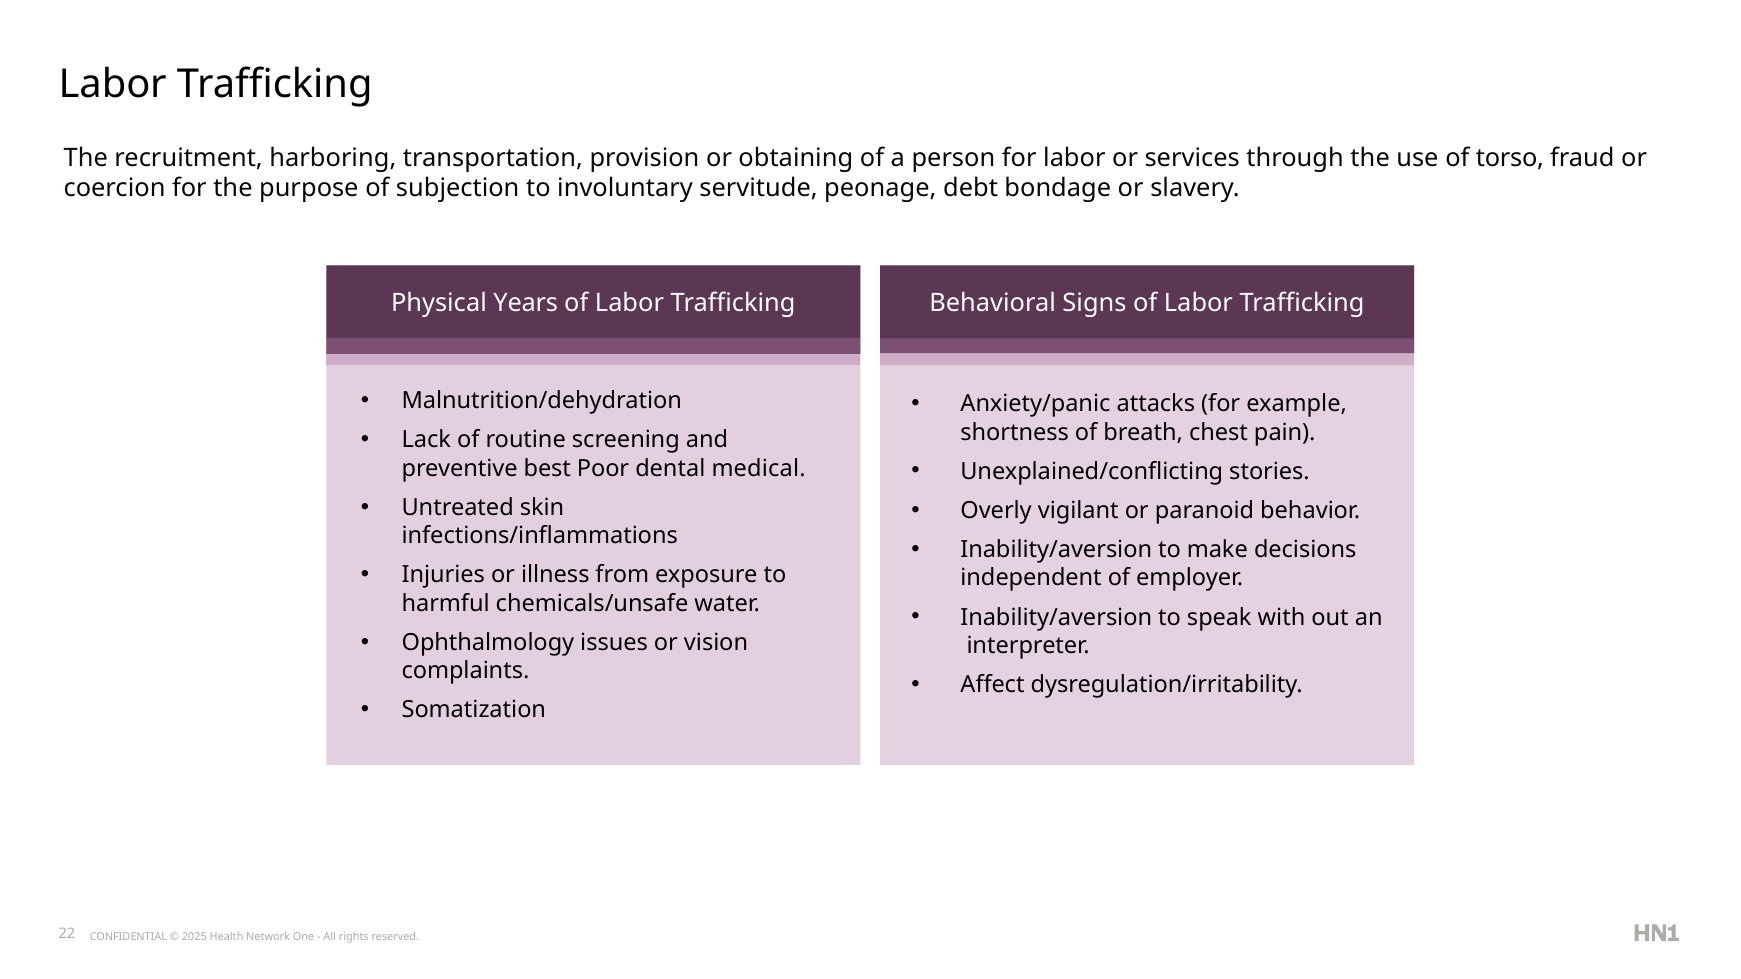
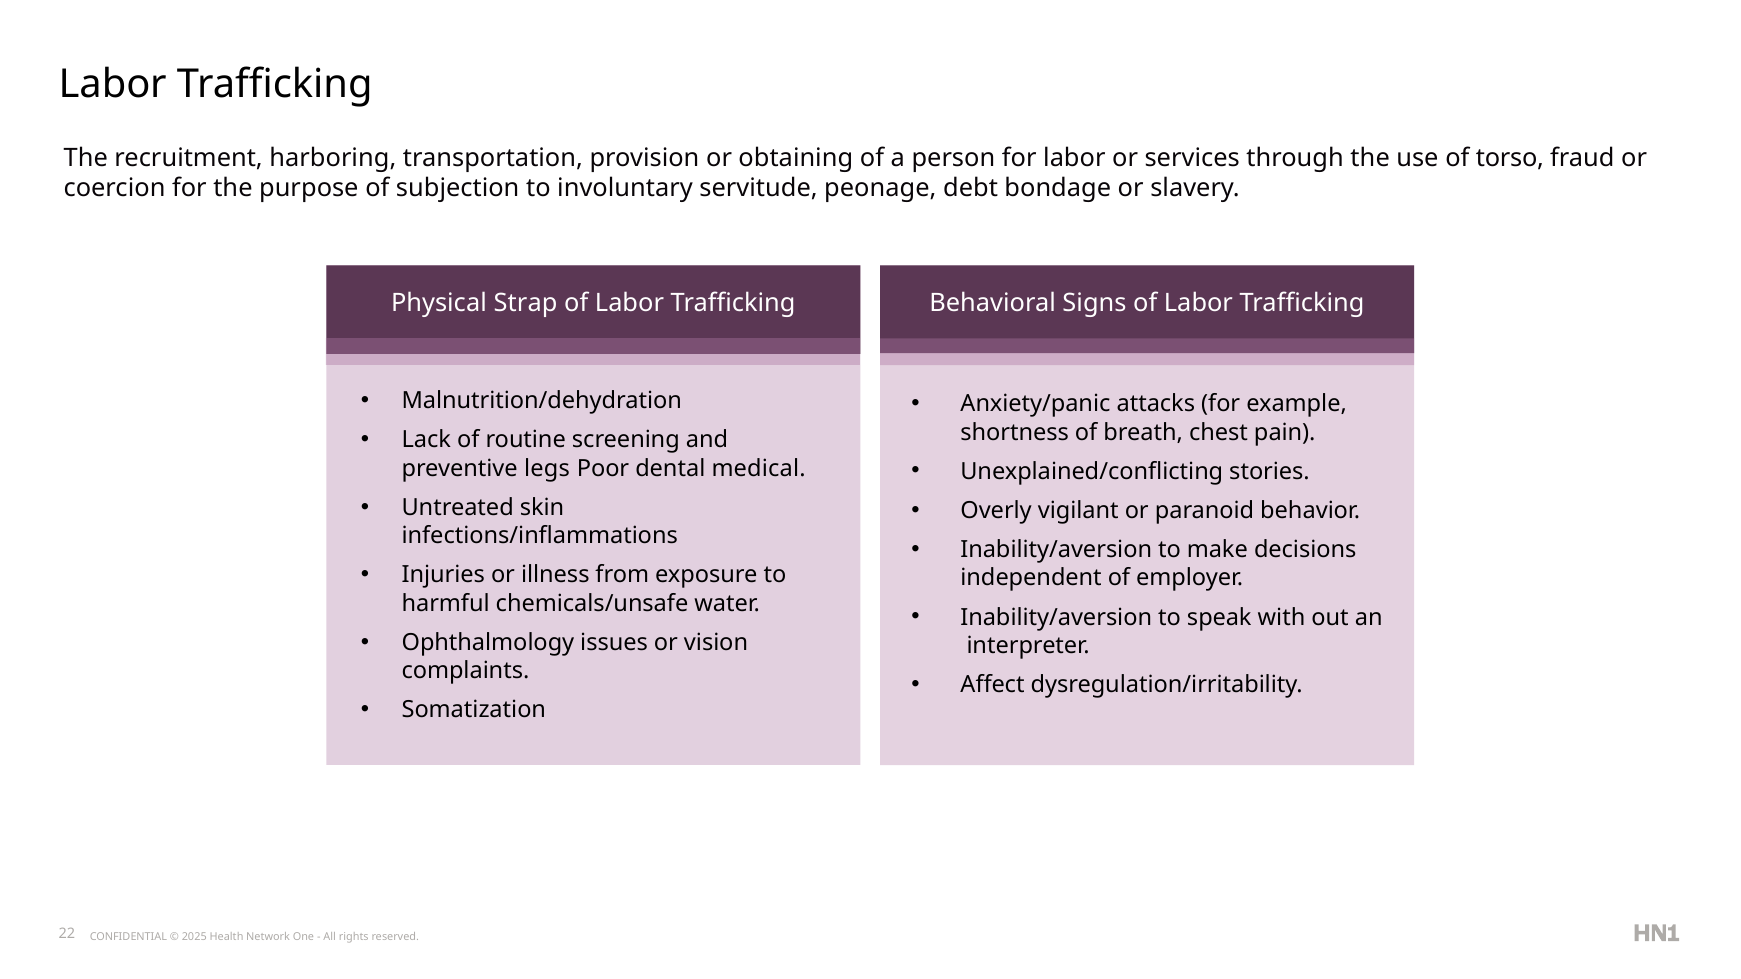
Years: Years -> Strap
best: best -> legs
